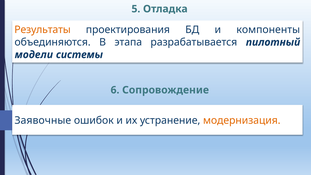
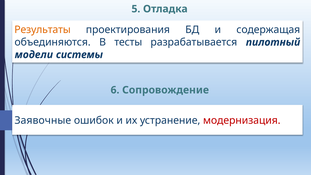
компоненты: компоненты -> содержащая
этапа: этапа -> тесты
модернизация colour: orange -> red
